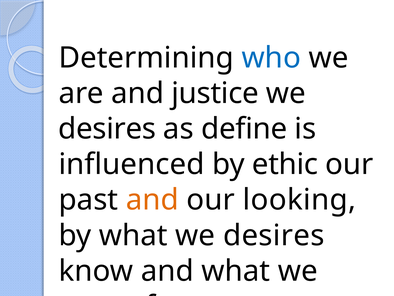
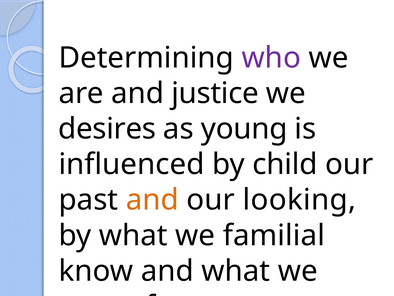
who colour: blue -> purple
define: define -> young
ethic: ethic -> child
what we desires: desires -> familial
